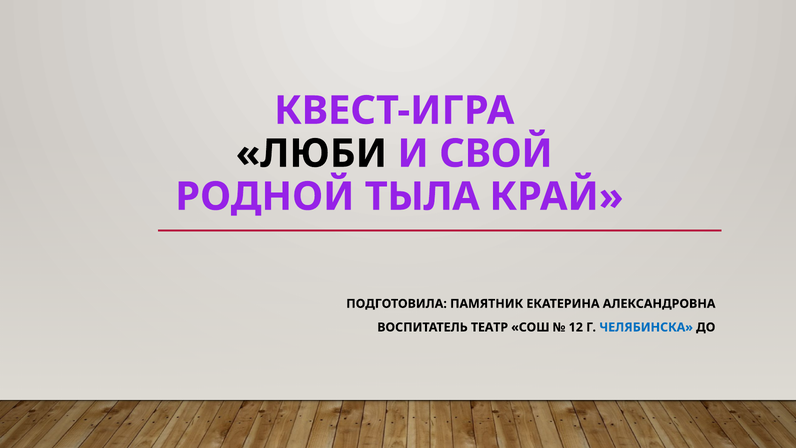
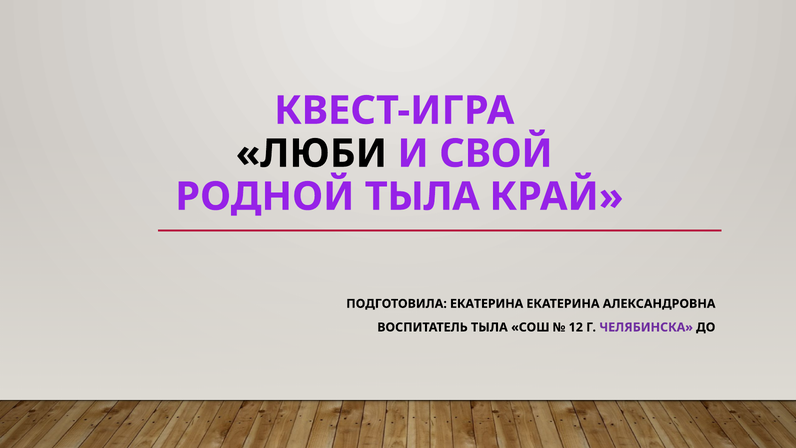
ПОДГОТОВИЛА ПАМЯТНИК: ПАМЯТНИК -> ЕКАТЕРИНА
ВОСПИТАТЕЛЬ ТЕАТР: ТЕАТР -> ТЫЛА
ЧЕЛЯБИНСКА colour: blue -> purple
